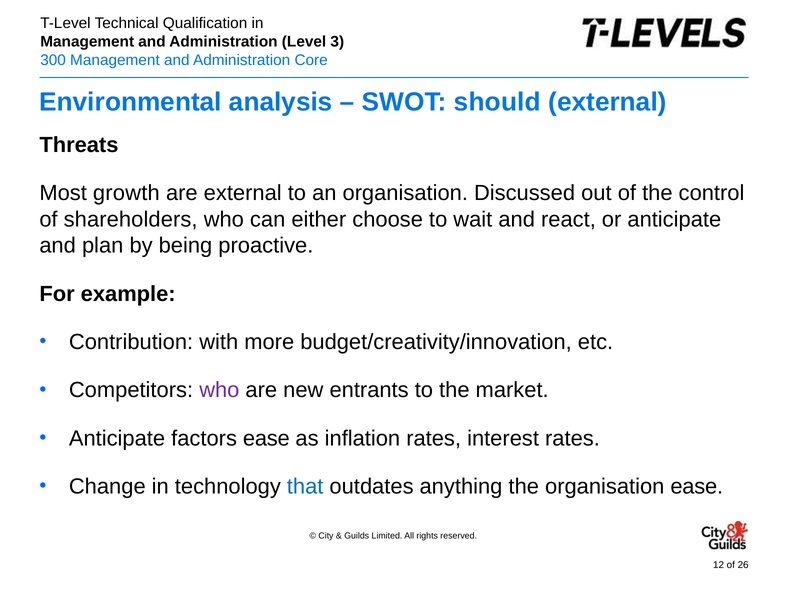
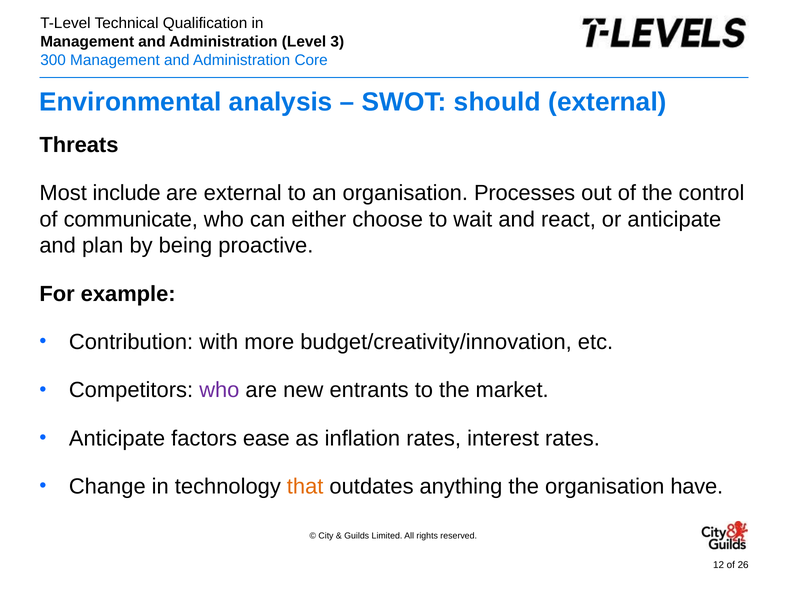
growth: growth -> include
Discussed: Discussed -> Processes
shareholders: shareholders -> communicate
that colour: blue -> orange
organisation ease: ease -> have
